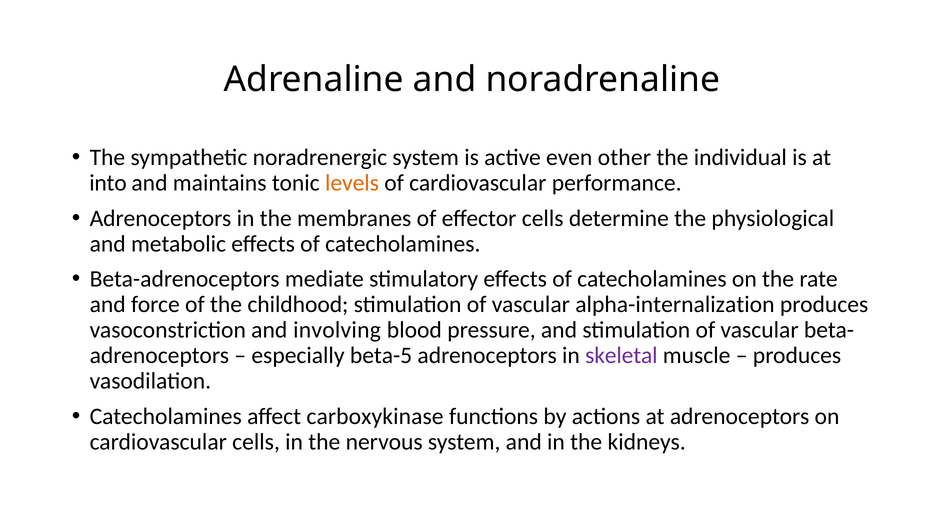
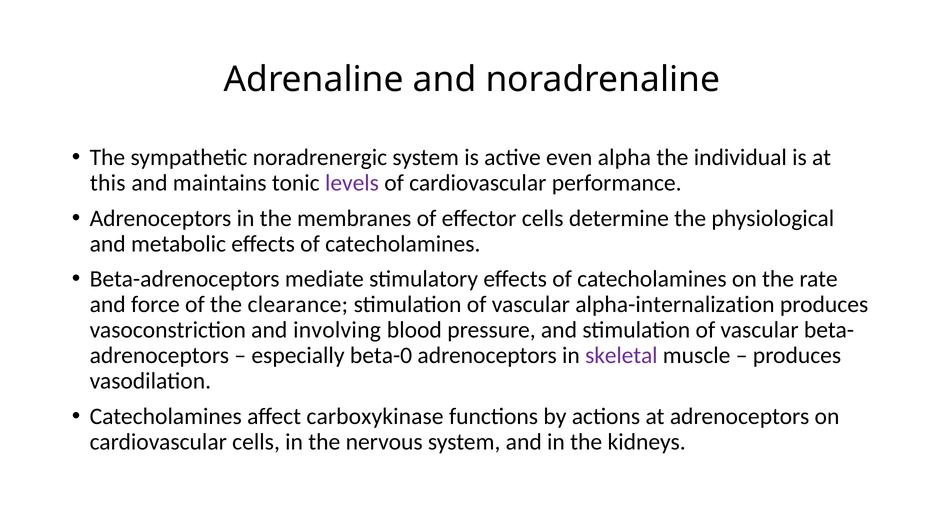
other: other -> alpha
into: into -> this
levels colour: orange -> purple
childhood: childhood -> clearance
beta-5: beta-5 -> beta-0
